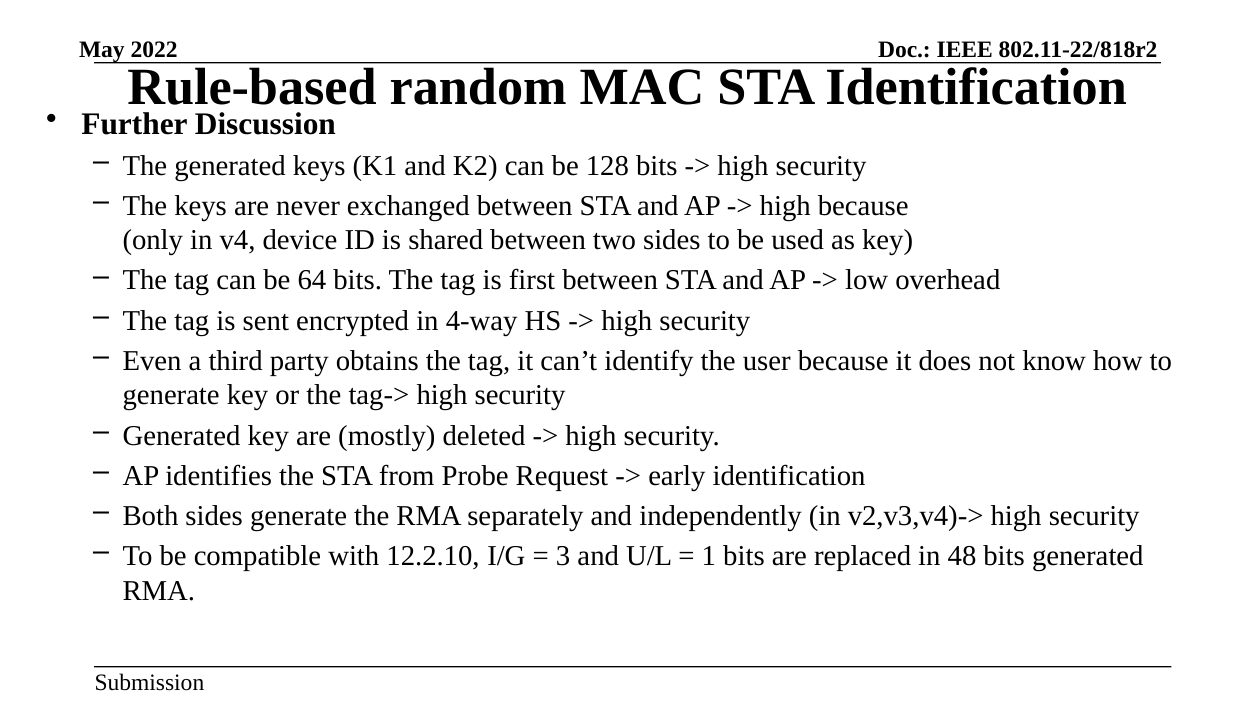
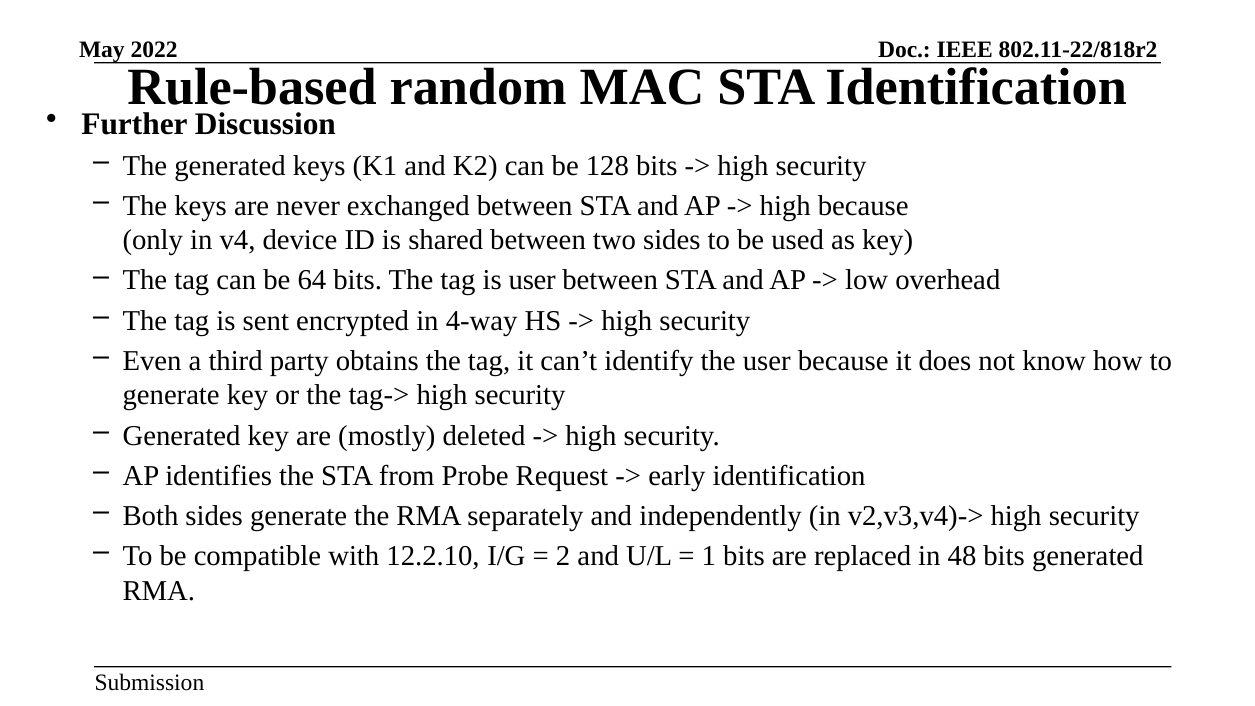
is first: first -> user
3: 3 -> 2
